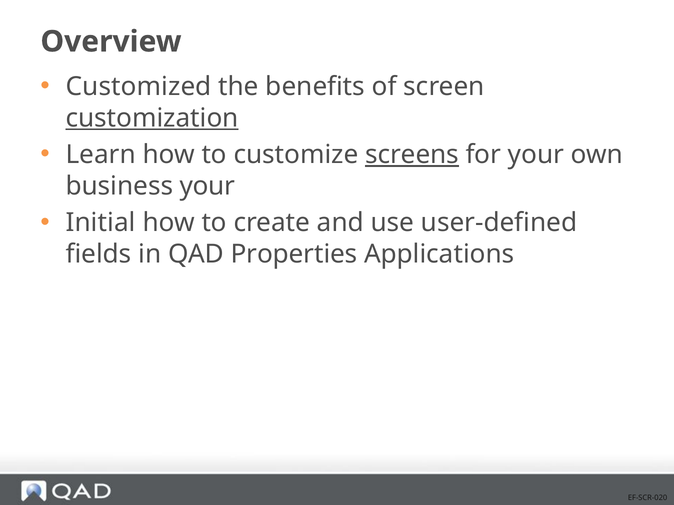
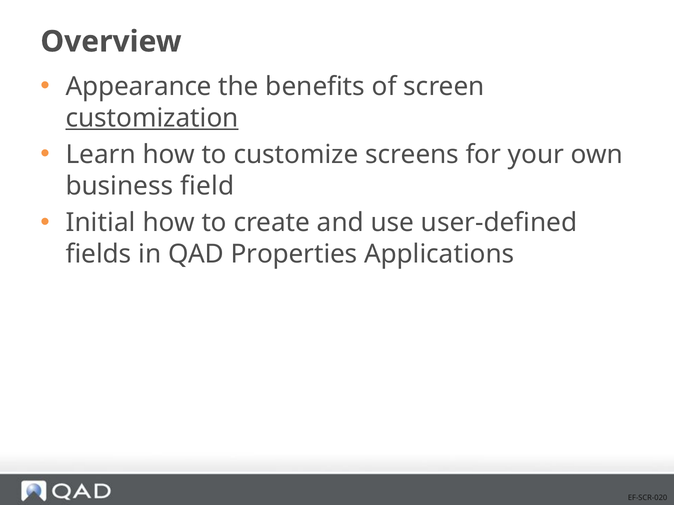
Customized: Customized -> Appearance
screens underline: present -> none
business your: your -> field
